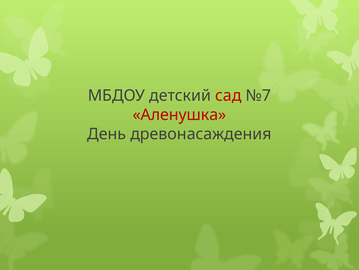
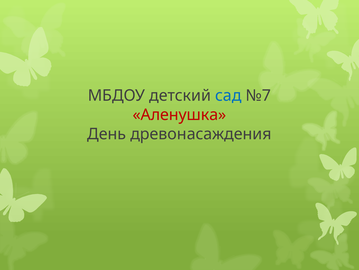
сад colour: red -> blue
